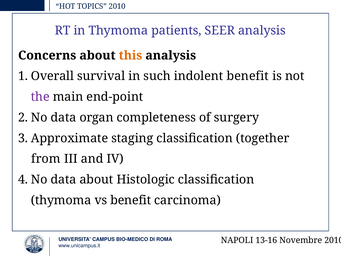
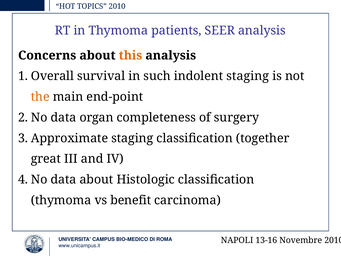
indolent benefit: benefit -> staging
the colour: purple -> orange
from: from -> great
